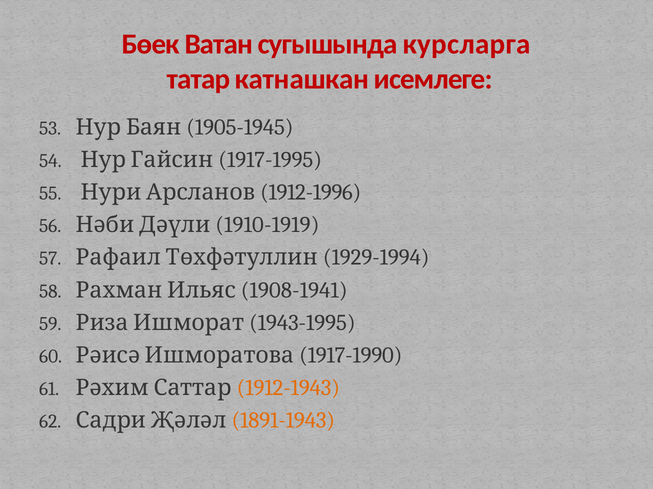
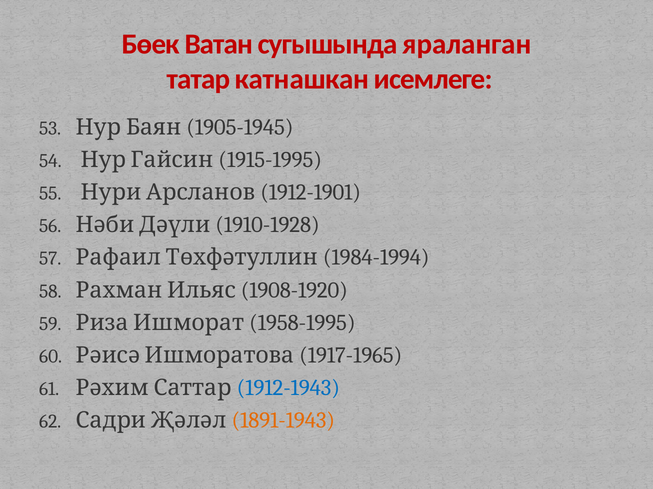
курсларга: курсларга -> яраланган
1917-1995: 1917-1995 -> 1915-1995
1912-1996: 1912-1996 -> 1912-1901
1910-1919: 1910-1919 -> 1910-1928
1929-1994: 1929-1994 -> 1984-1994
1908-1941: 1908-1941 -> 1908-1920
1943-1995: 1943-1995 -> 1958-1995
1917-1990: 1917-1990 -> 1917-1965
1912-1943 colour: orange -> blue
